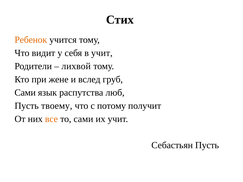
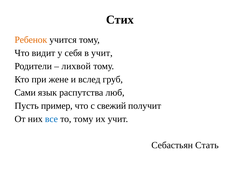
твоему: твоему -> пример
потому: потому -> свежий
все colour: orange -> blue
то сами: сами -> тому
Себастьян Пусть: Пусть -> Стать
